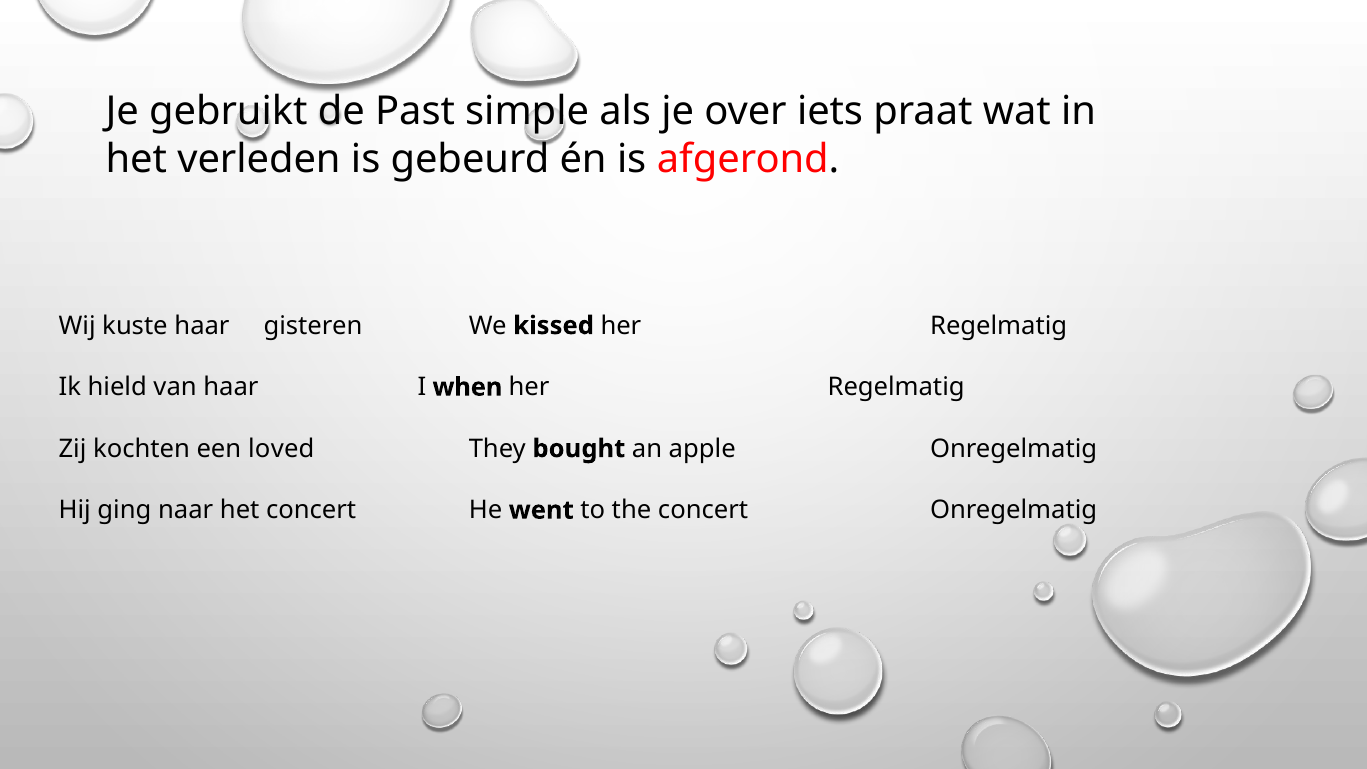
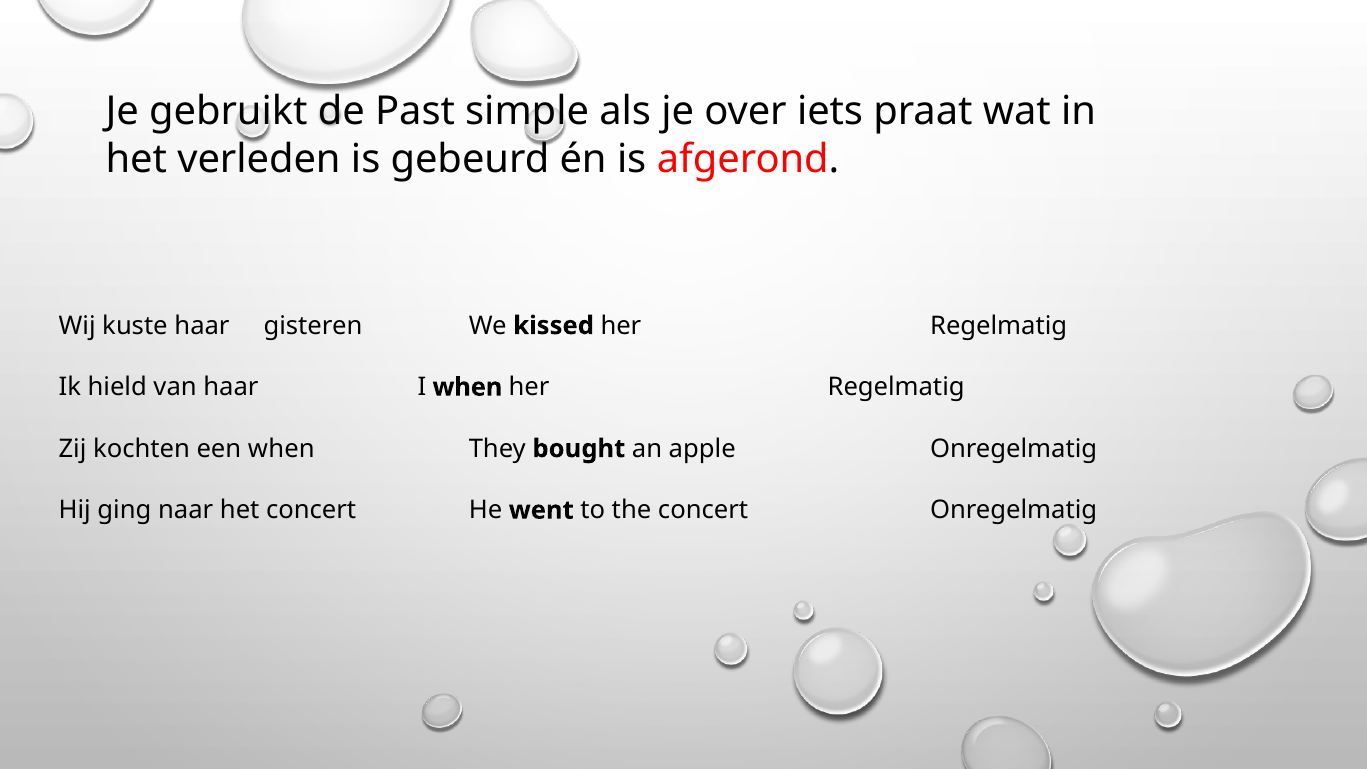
een loved: loved -> when
